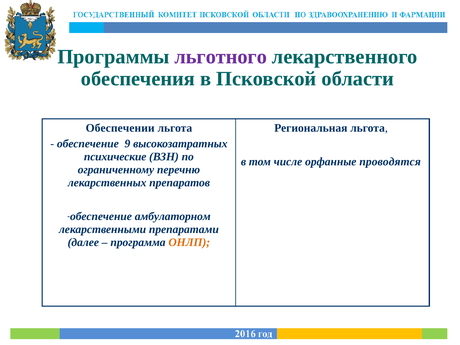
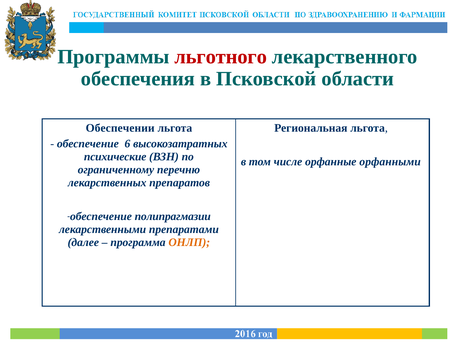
льготного colour: purple -> red
9: 9 -> 6
проводятся: проводятся -> орфанными
амбулаторном: амбулаторном -> полипрагмазии
